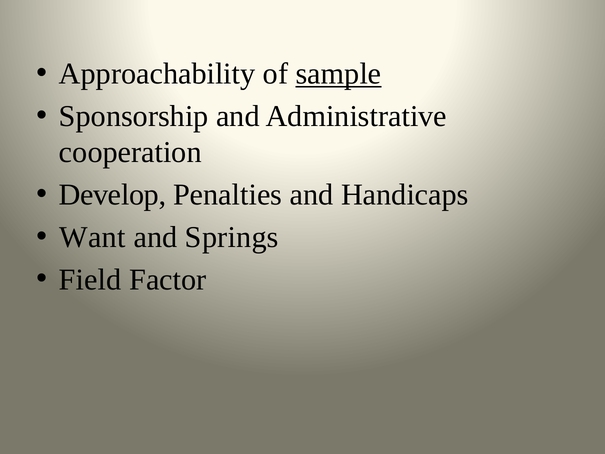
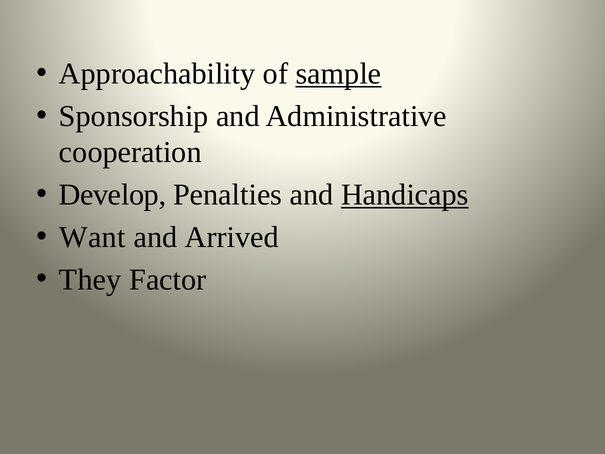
Handicaps underline: none -> present
Springs: Springs -> Arrived
Field: Field -> They
